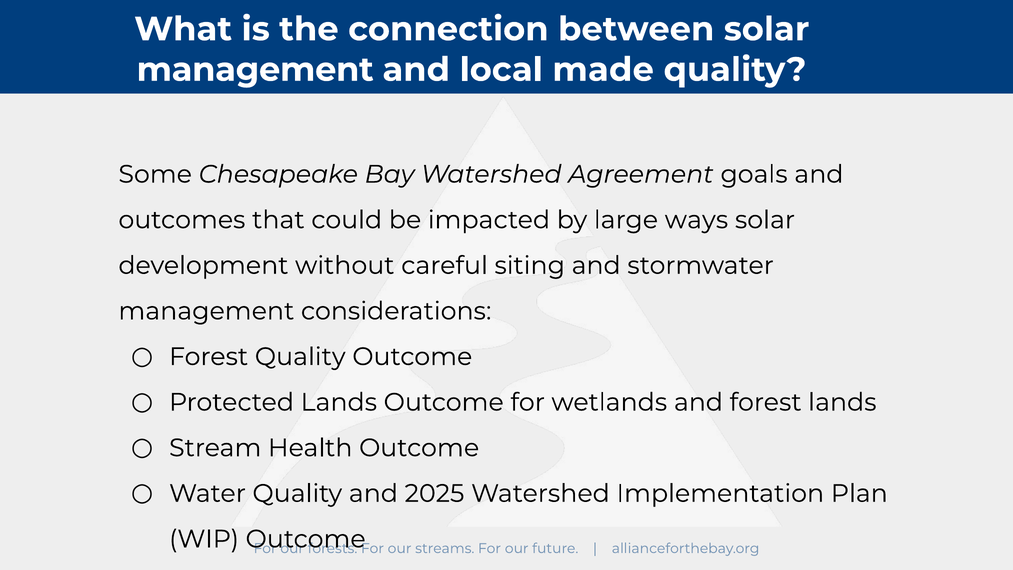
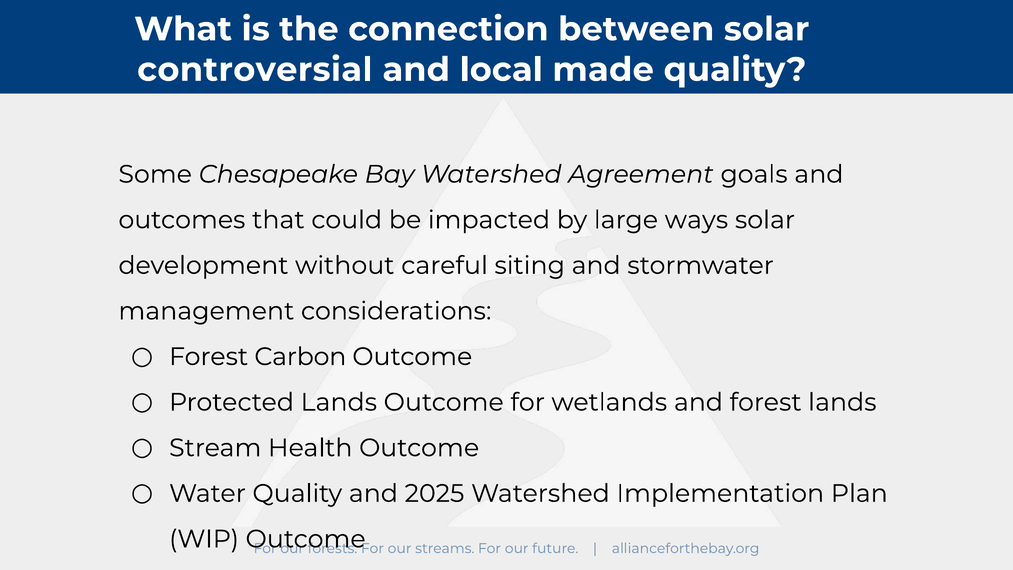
management at (255, 70): management -> controversial
Forest Quality: Quality -> Carbon
